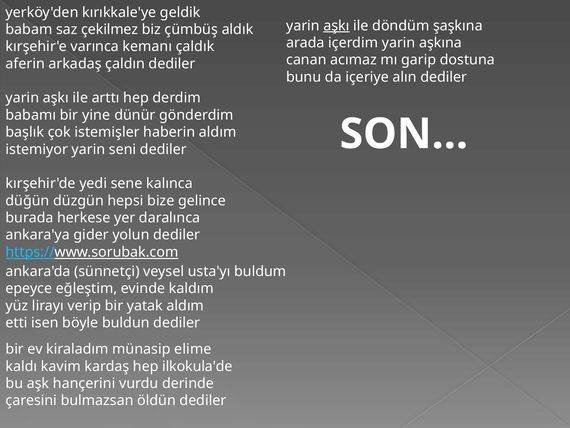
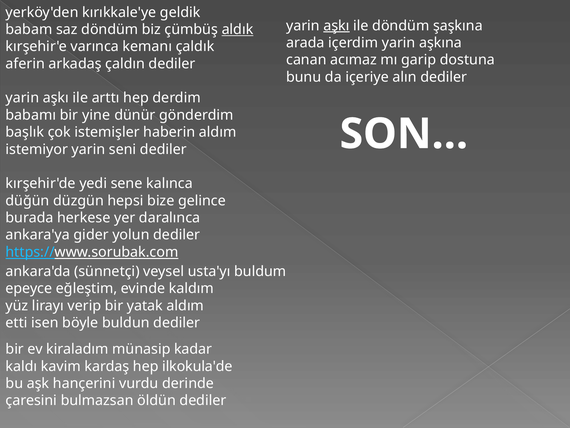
saz çekilmez: çekilmez -> döndüm
aldık underline: none -> present
elime: elime -> kadar
